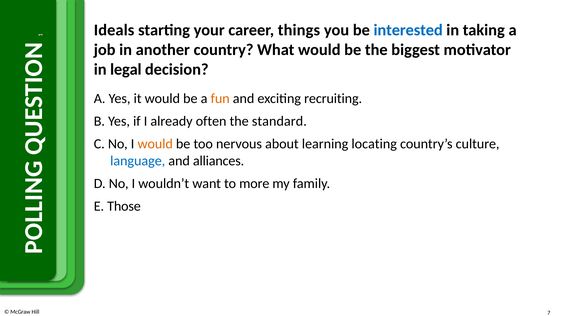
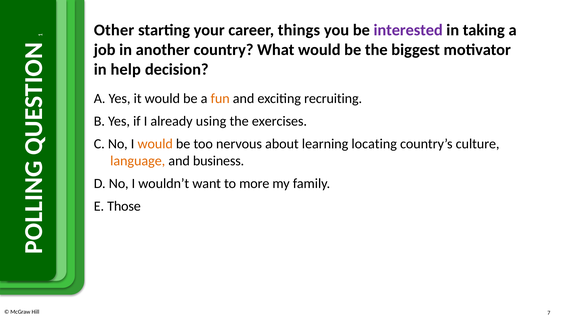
Ideals: Ideals -> Other
interested colour: blue -> purple
legal: legal -> help
often: often -> using
standard: standard -> exercises
language colour: blue -> orange
alliances: alliances -> business
